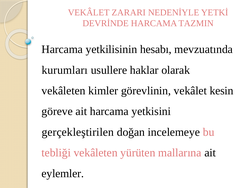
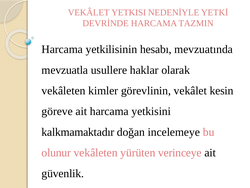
ZARARI: ZARARI -> YETKISI
kurumları: kurumları -> mevzuatla
gerçekleştirilen: gerçekleştirilen -> kalkmamaktadır
tebliği: tebliği -> olunur
mallarına: mallarına -> verinceye
eylemler: eylemler -> güvenlik
